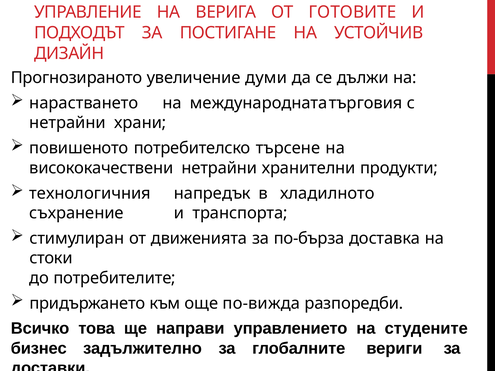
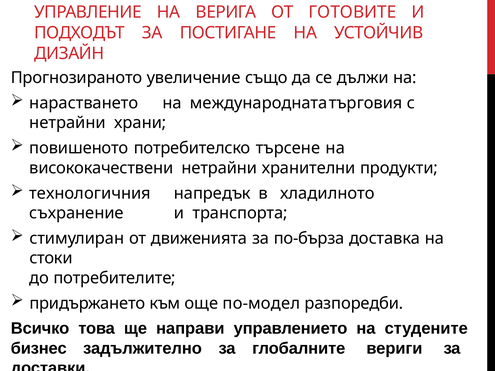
думи: думи -> също
по-вижда: по-вижда -> по-модел
